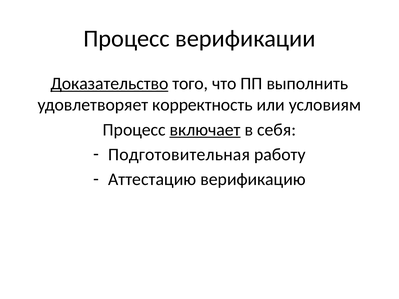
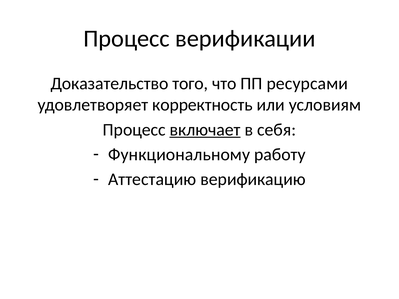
Доказательство underline: present -> none
выполнить: выполнить -> ресурсами
Подготовительная: Подготовительная -> Функциональному
